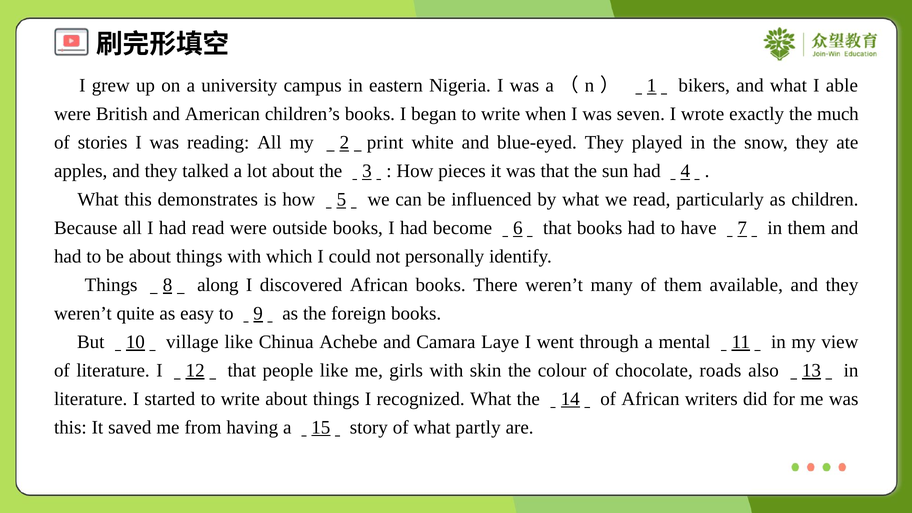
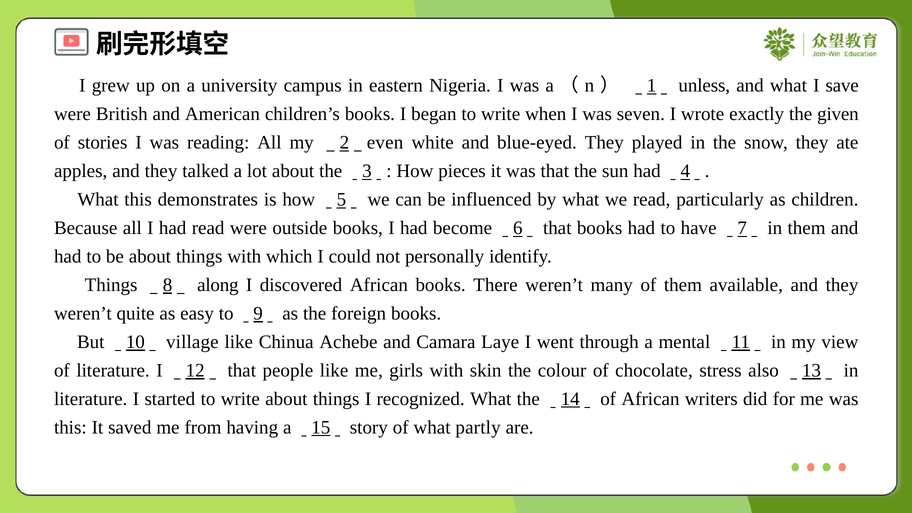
bikers: bikers -> unless
able: able -> save
much: much -> given
print: print -> even
roads: roads -> stress
